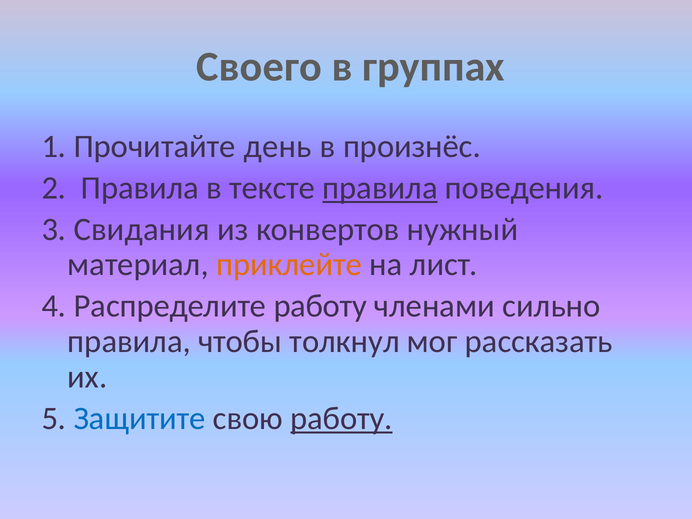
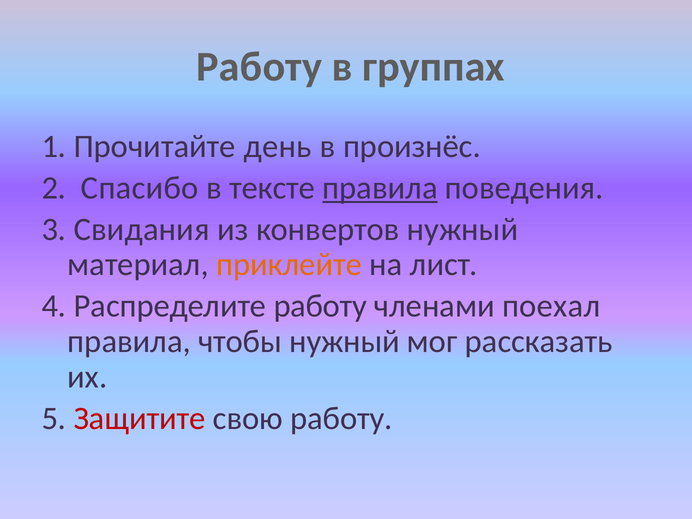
Своего at (259, 67): Своего -> Работу
2 Правила: Правила -> Спасибо
сильно: сильно -> поехал
чтобы толкнул: толкнул -> нужный
Защитите colour: blue -> red
работу at (341, 418) underline: present -> none
